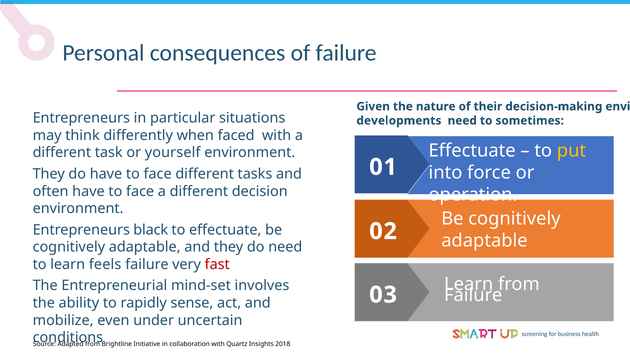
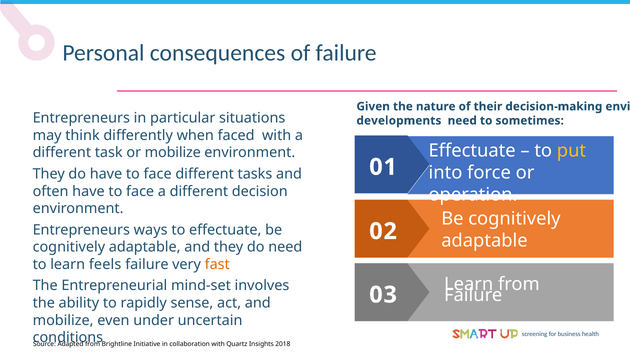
or yourself: yourself -> mobilize
black: black -> ways
fast colour: red -> orange
